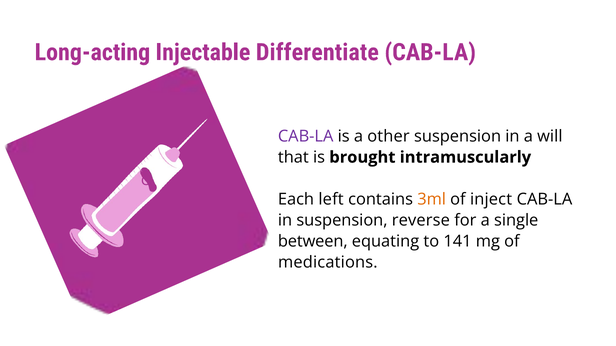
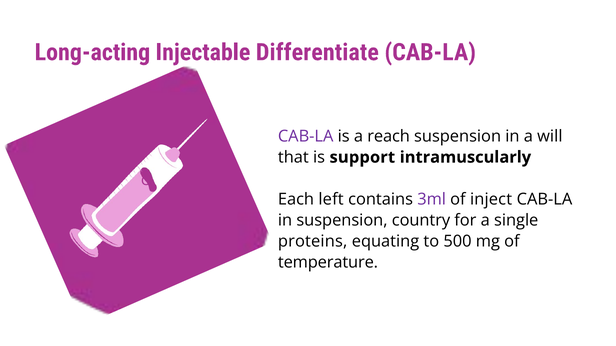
other: other -> reach
brought: brought -> support
3ml colour: orange -> purple
reverse: reverse -> country
between: between -> proteins
141: 141 -> 500
medications: medications -> temperature
